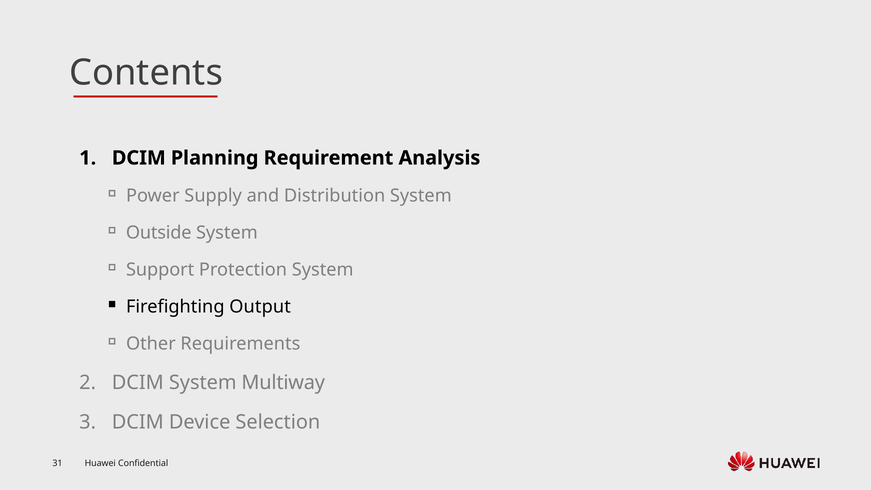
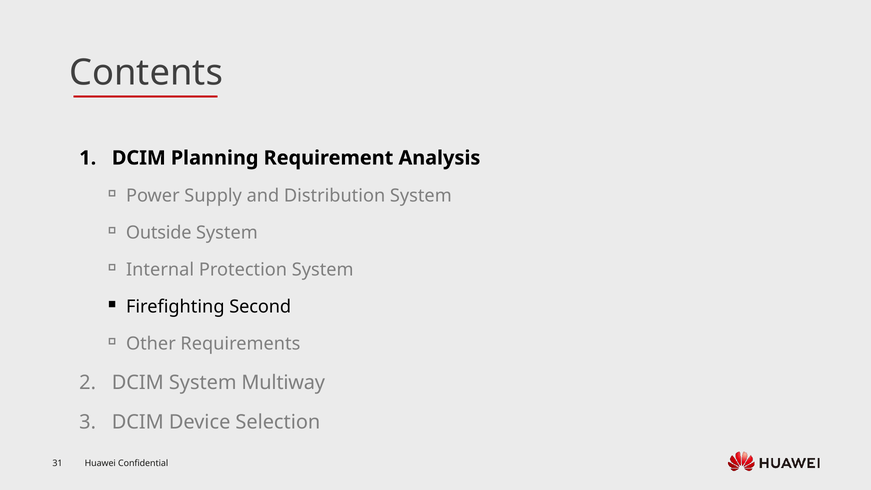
Support: Support -> Internal
Output: Output -> Second
